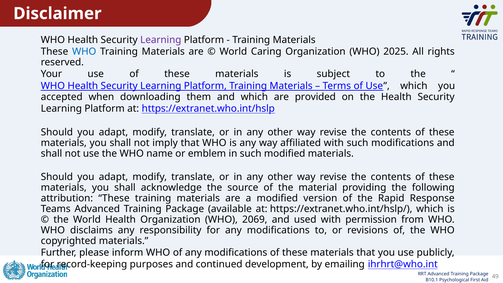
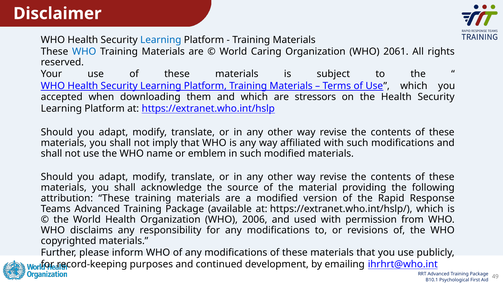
Learning at (161, 40) colour: purple -> blue
2025: 2025 -> 2061
provided: provided -> stressors
2069: 2069 -> 2006
